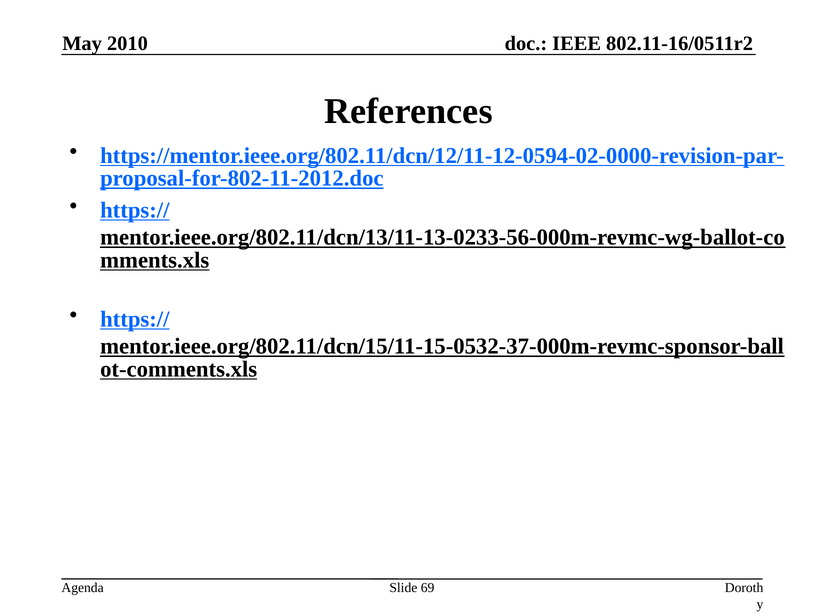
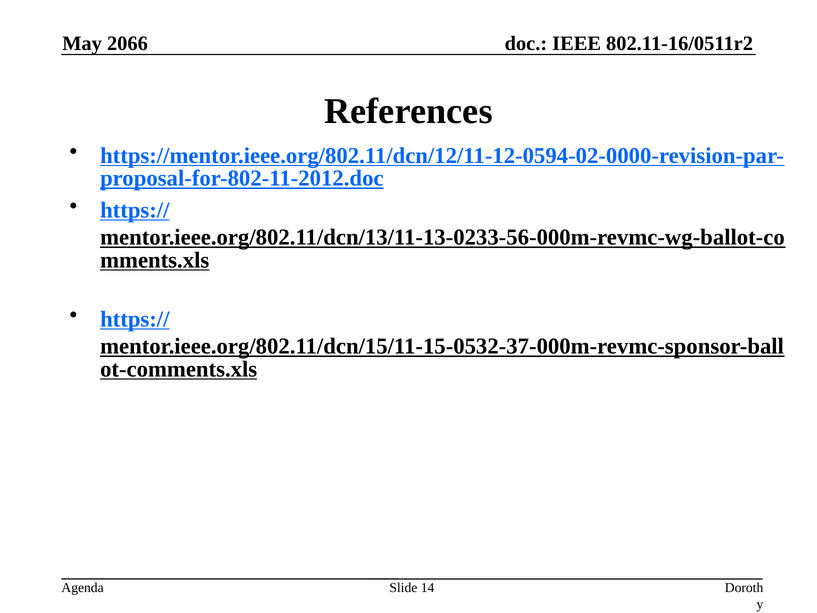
2010: 2010 -> 2066
69: 69 -> 14
